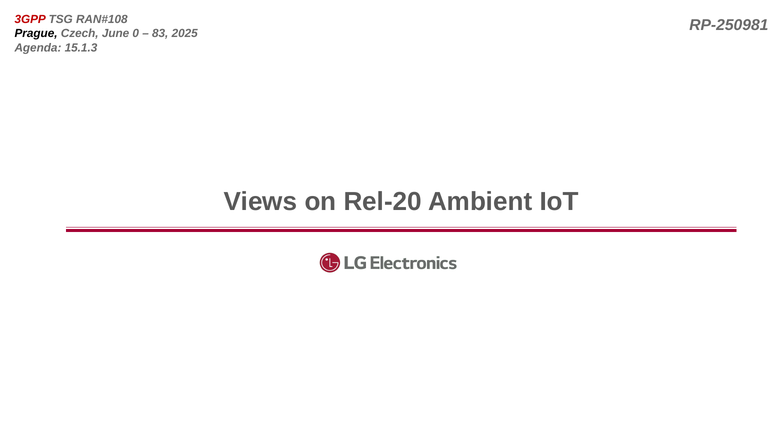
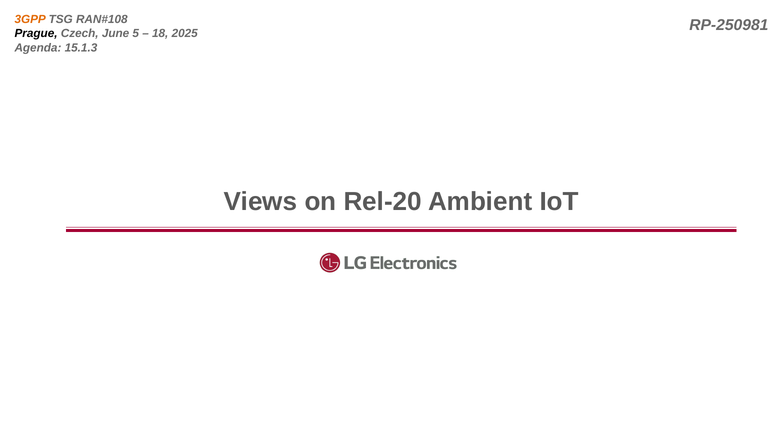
3GPP colour: red -> orange
0: 0 -> 5
83: 83 -> 18
